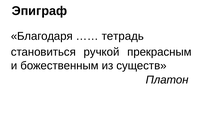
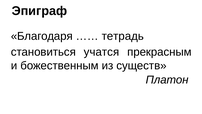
ручкой: ручкой -> учатся
